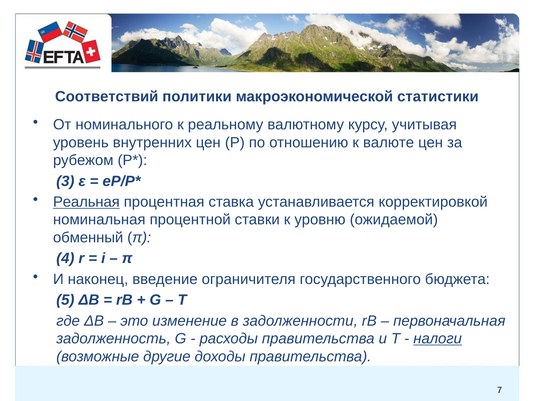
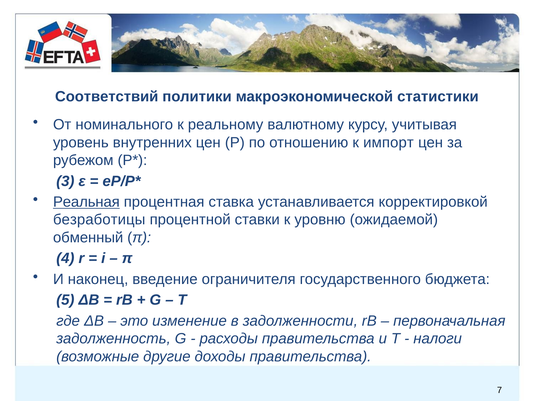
валюте: валюте -> импорт
номинальная: номинальная -> безработицы
налоги underline: present -> none
